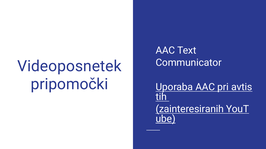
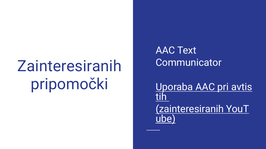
Videoposnetek at (69, 66): Videoposnetek -> Zainteresiranih
